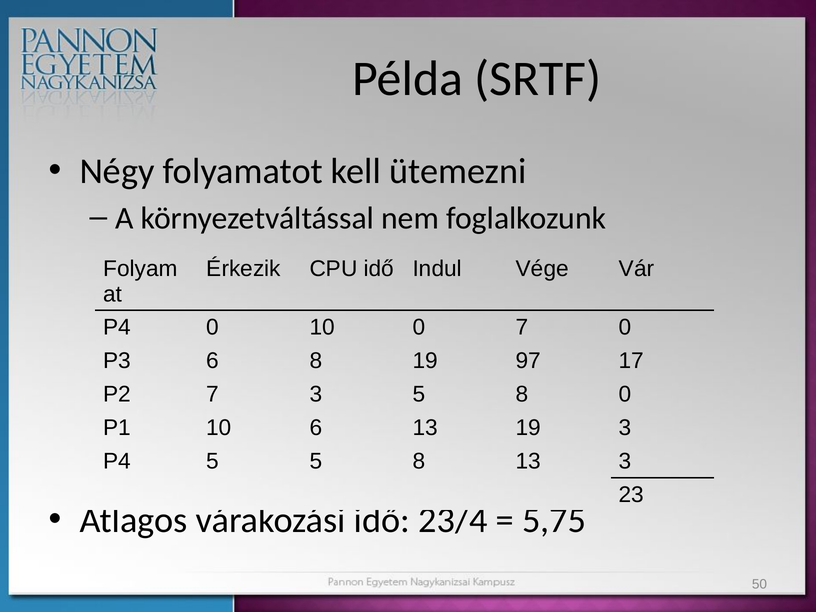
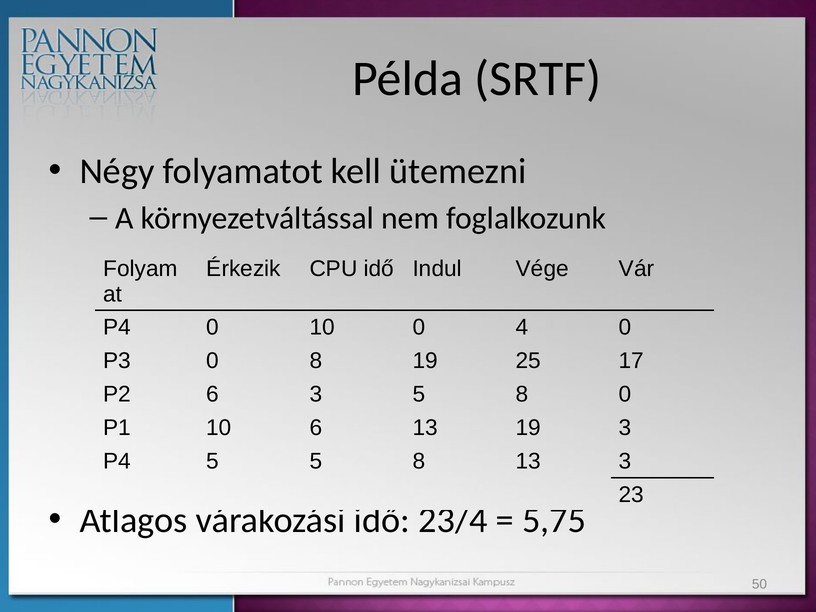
0 7: 7 -> 4
P3 6: 6 -> 0
97: 97 -> 25
P2 7: 7 -> 6
